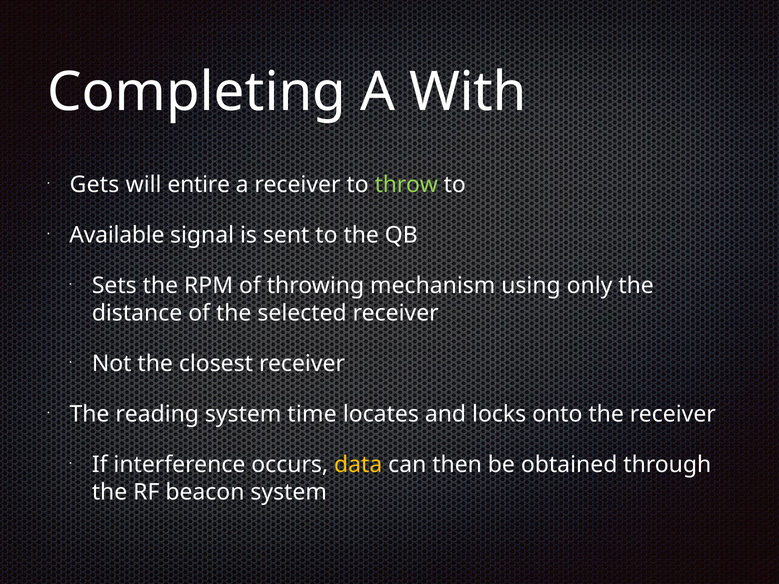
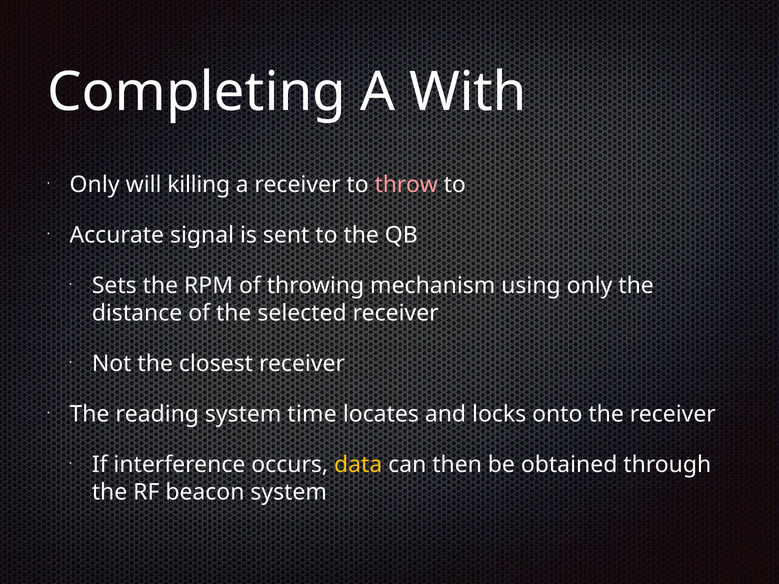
Gets at (95, 185): Gets -> Only
entire: entire -> killing
throw colour: light green -> pink
Available: Available -> Accurate
